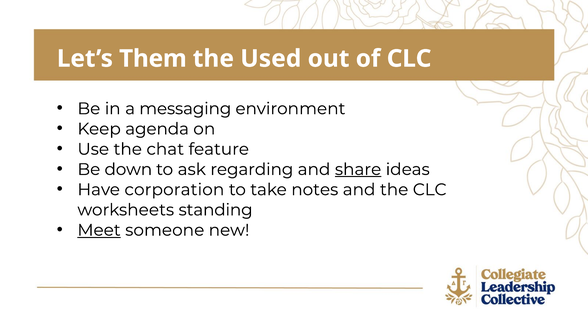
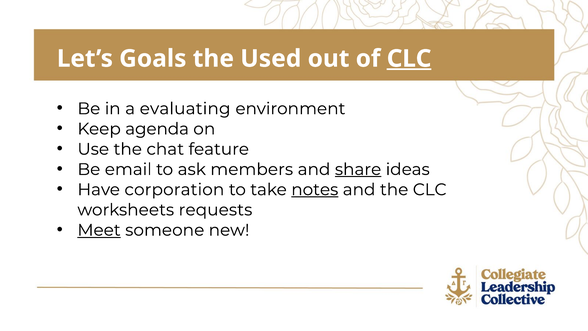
Them: Them -> Goals
CLC at (409, 59) underline: none -> present
messaging: messaging -> evaluating
down: down -> email
regarding: regarding -> members
notes underline: none -> present
standing: standing -> requests
